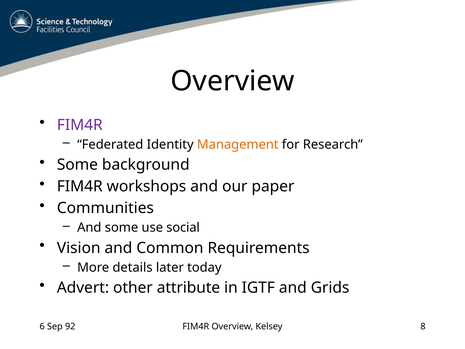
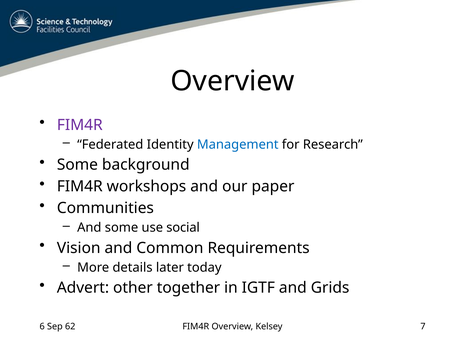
Management colour: orange -> blue
attribute: attribute -> together
92: 92 -> 62
8: 8 -> 7
